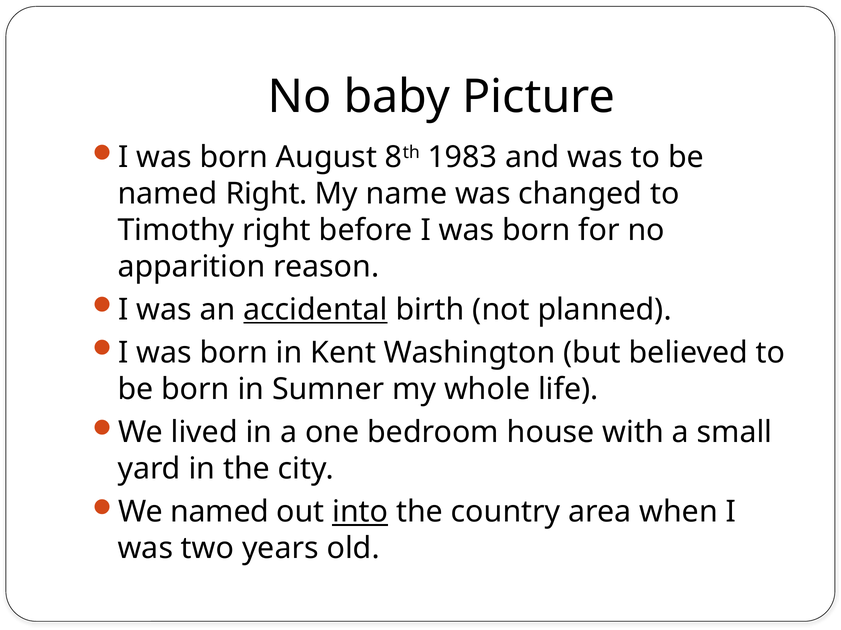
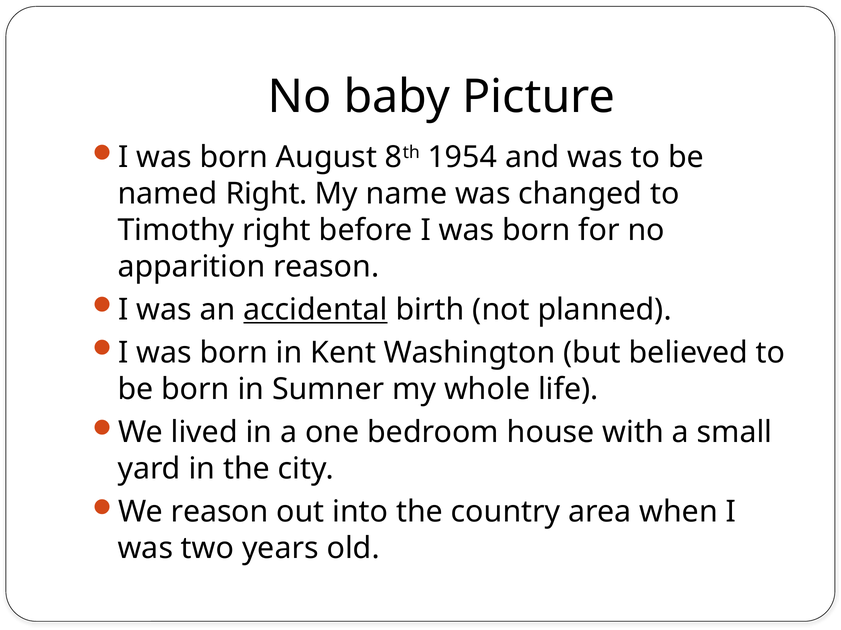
1983: 1983 -> 1954
We named: named -> reason
into underline: present -> none
